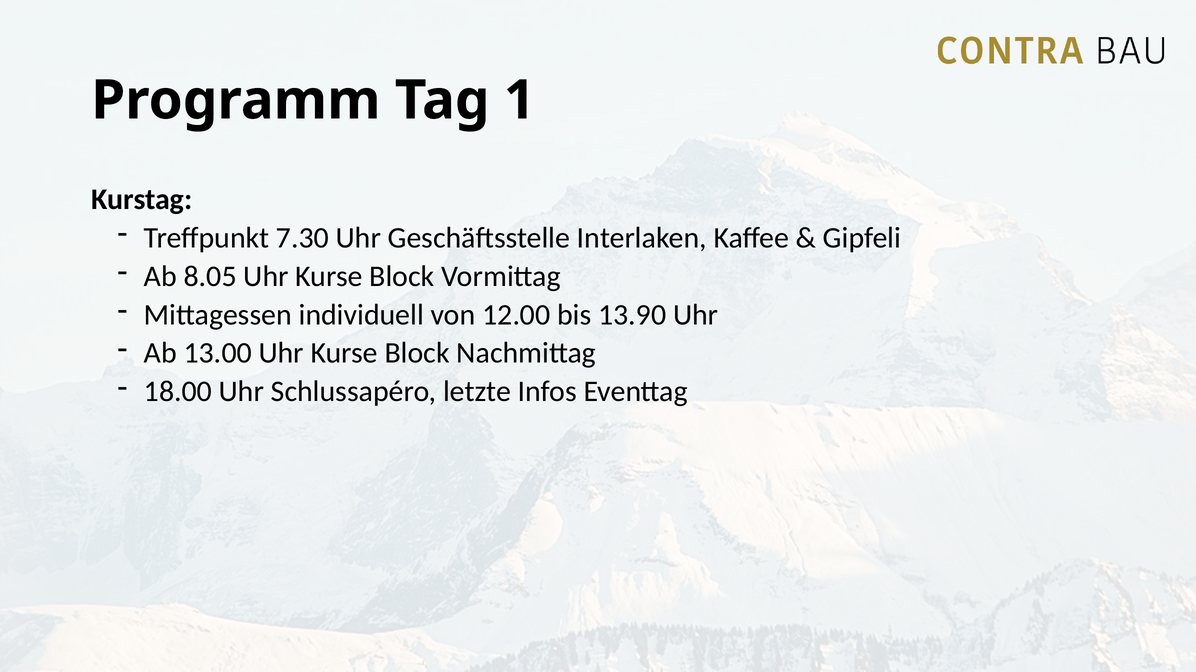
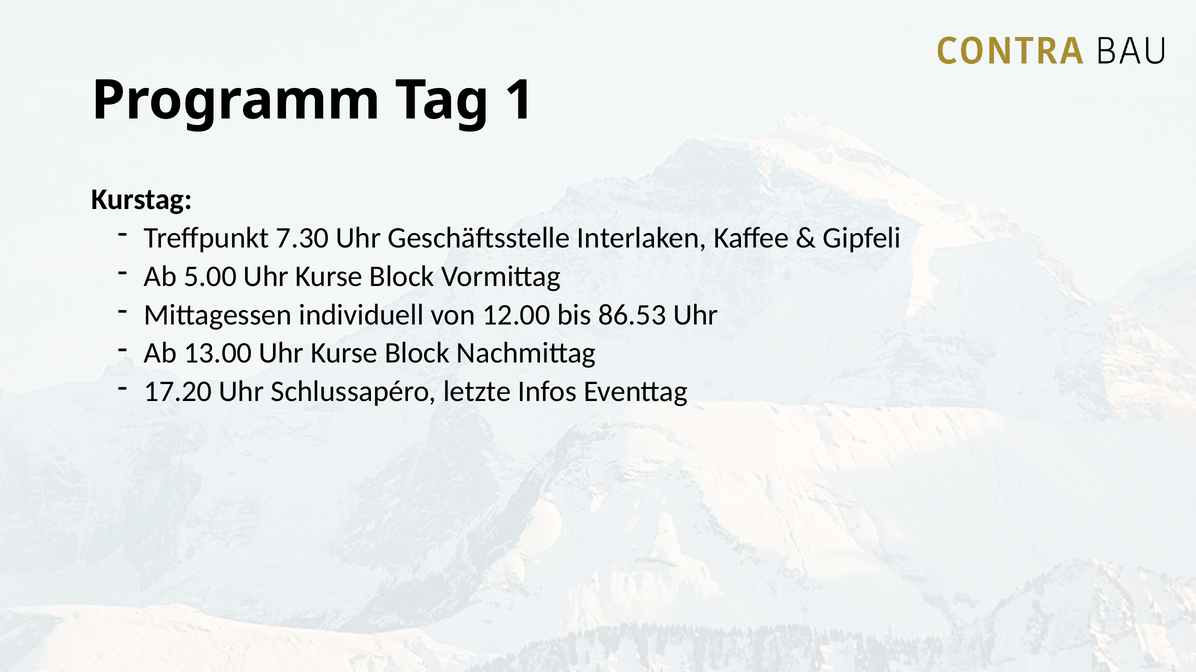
8.05: 8.05 -> 5.00
13.90: 13.90 -> 86.53
18.00: 18.00 -> 17.20
